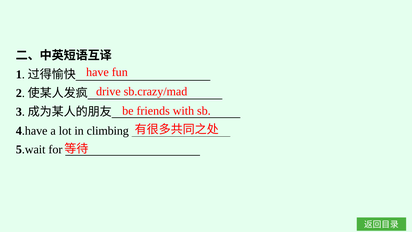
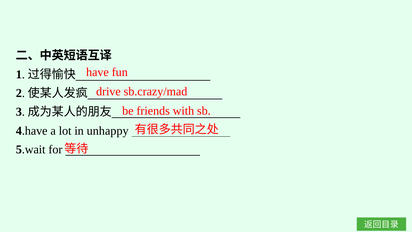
climbing: climbing -> unhappy
